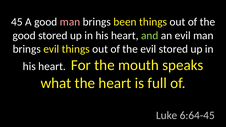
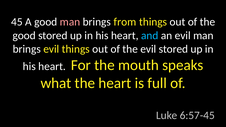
been: been -> from
and colour: light green -> light blue
6:64-45: 6:64-45 -> 6:57-45
